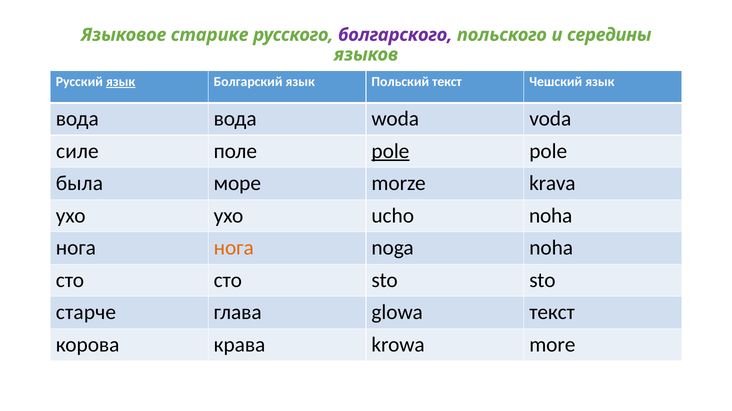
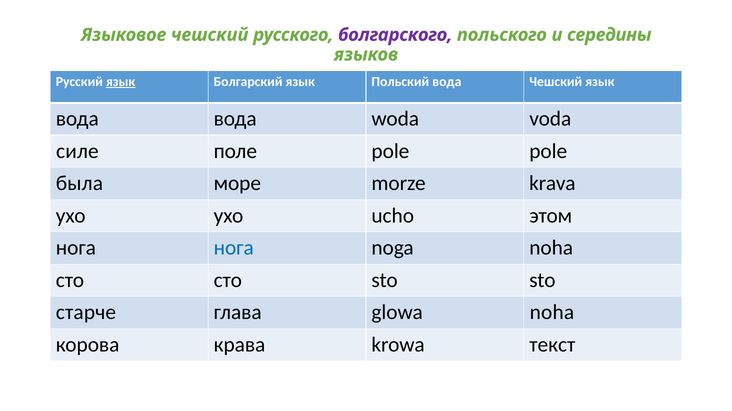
Языковое старике: старике -> чешский
Польский текст: текст -> вода
pole at (390, 151) underline: present -> none
ucho noha: noha -> этом
нога at (234, 248) colour: orange -> blue
glowa текст: текст -> noha
more: more -> текст
